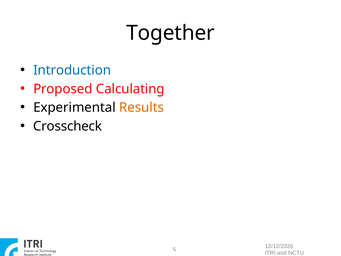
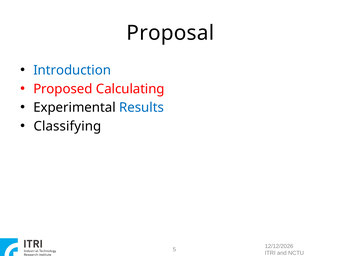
Together: Together -> Proposal
Results colour: orange -> blue
Crosscheck: Crosscheck -> Classifying
